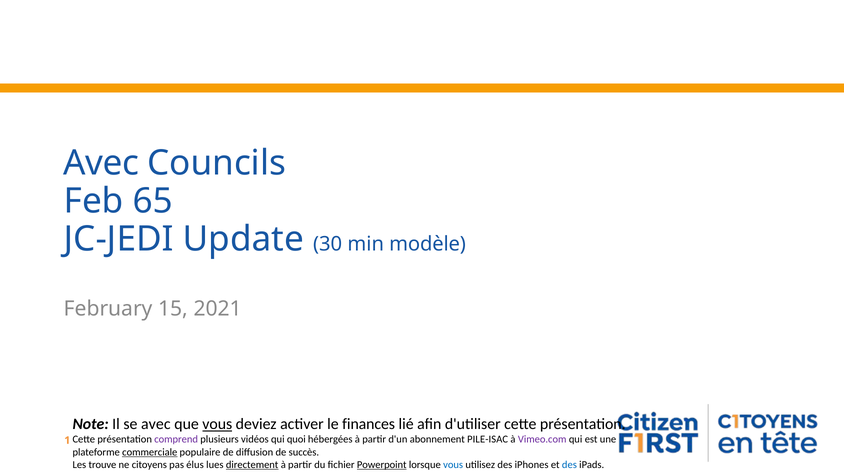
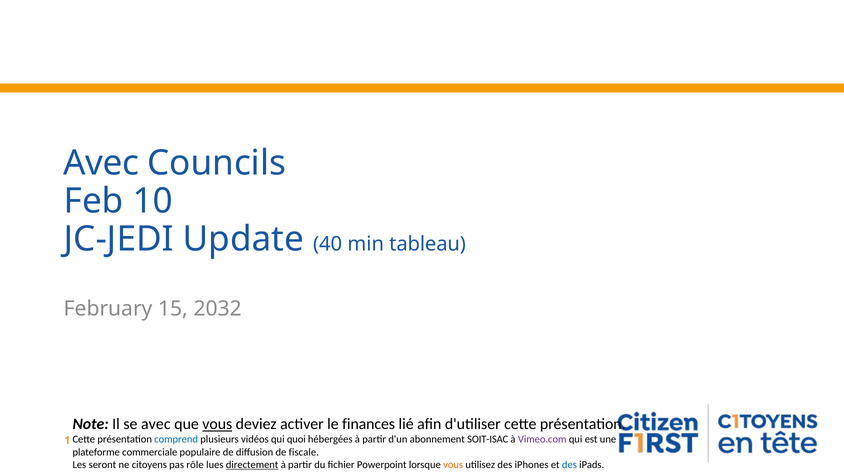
65: 65 -> 10
30: 30 -> 40
modèle: modèle -> tableau
2021: 2021 -> 2032
comprend colour: purple -> blue
PILE-ISAC: PILE-ISAC -> SOIT-ISAC
commerciale underline: present -> none
succès: succès -> fiscale
trouve: trouve -> seront
élus: élus -> rôle
Powerpoint underline: present -> none
vous at (453, 465) colour: blue -> orange
